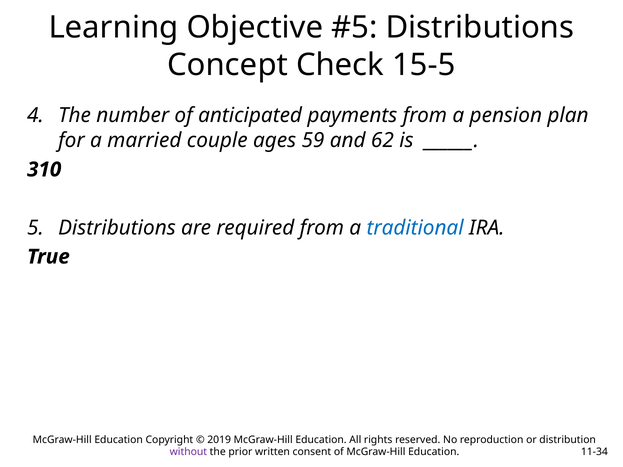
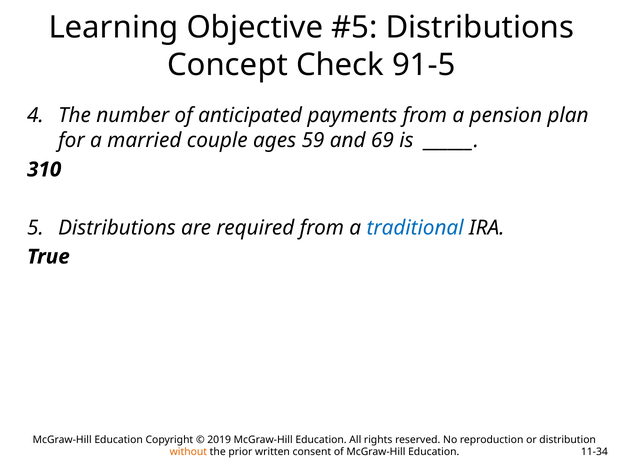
15-5: 15-5 -> 91-5
62: 62 -> 69
without colour: purple -> orange
